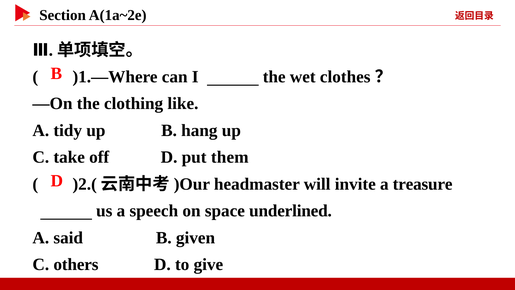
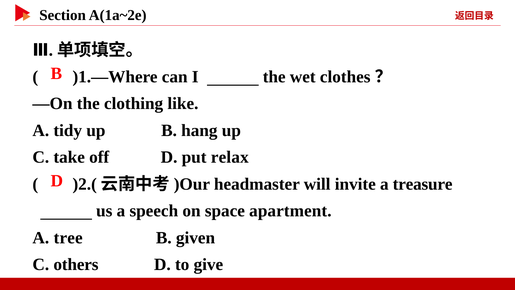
them: them -> relax
underlined: underlined -> apartment
said: said -> tree
